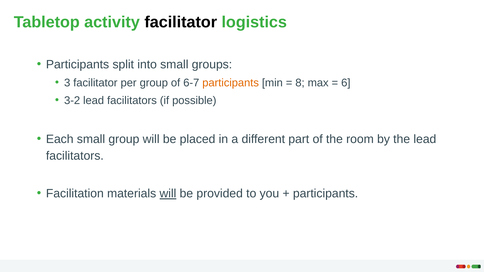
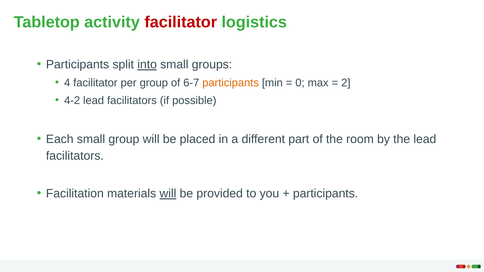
facilitator at (181, 22) colour: black -> red
into underline: none -> present
3: 3 -> 4
8: 8 -> 0
6: 6 -> 2
3-2: 3-2 -> 4-2
